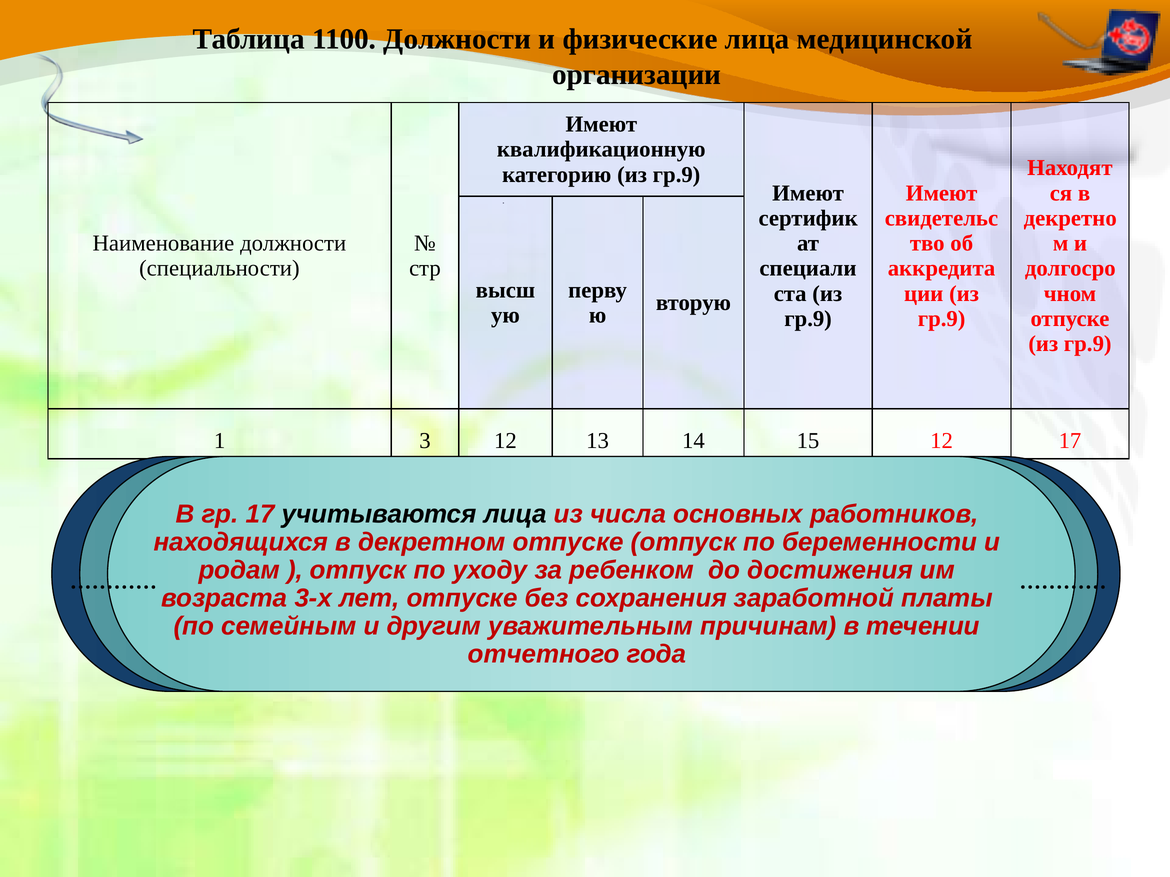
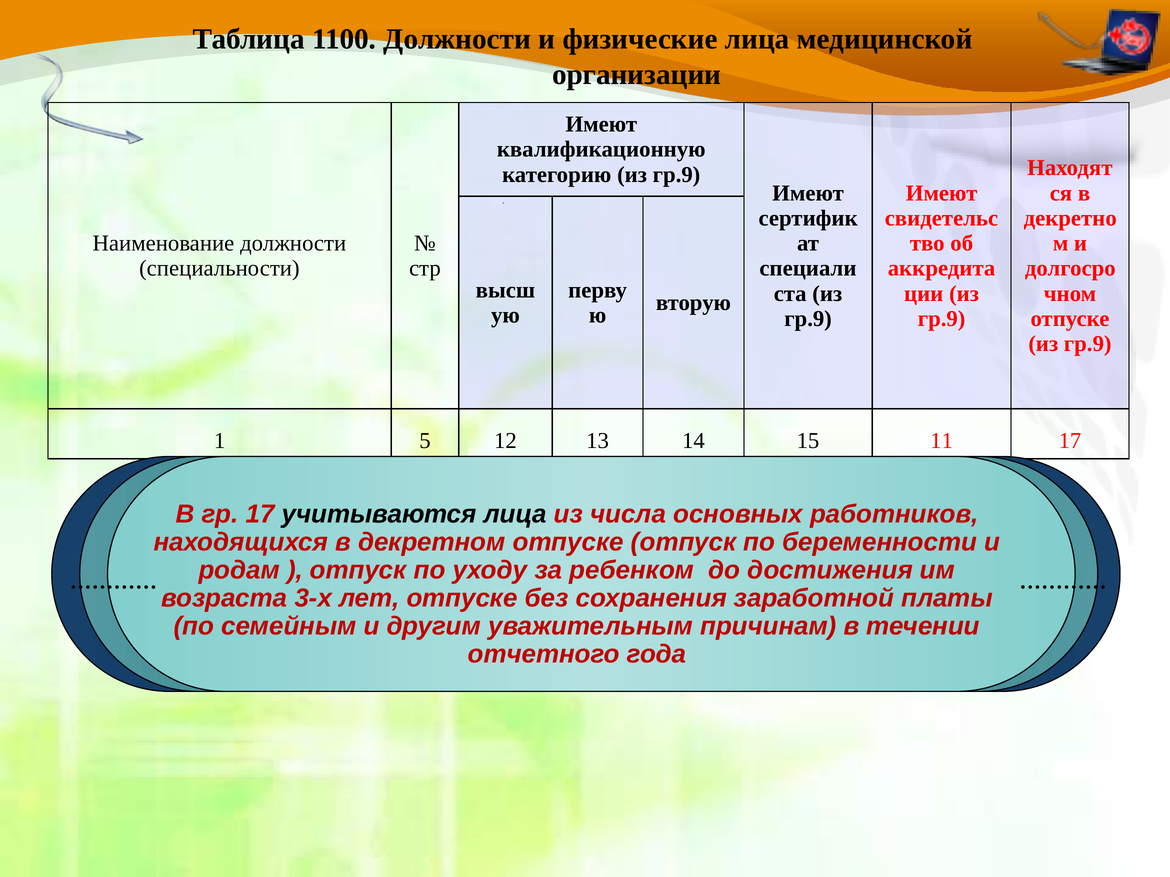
3: 3 -> 5
15 12: 12 -> 11
